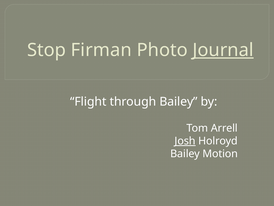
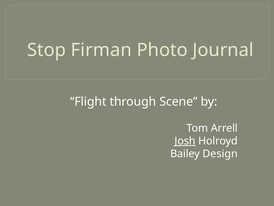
Journal underline: present -> none
through Bailey: Bailey -> Scene
Motion: Motion -> Design
